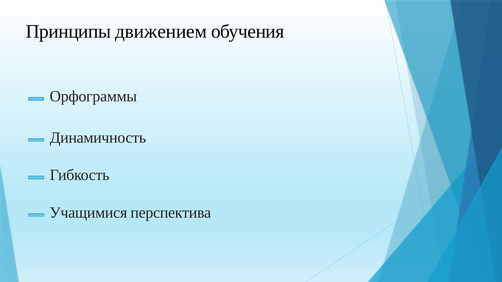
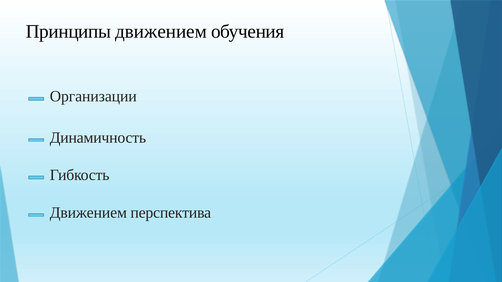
Орфограммы: Орфограммы -> Организации
Учащимися at (88, 213): Учащимися -> Движением
